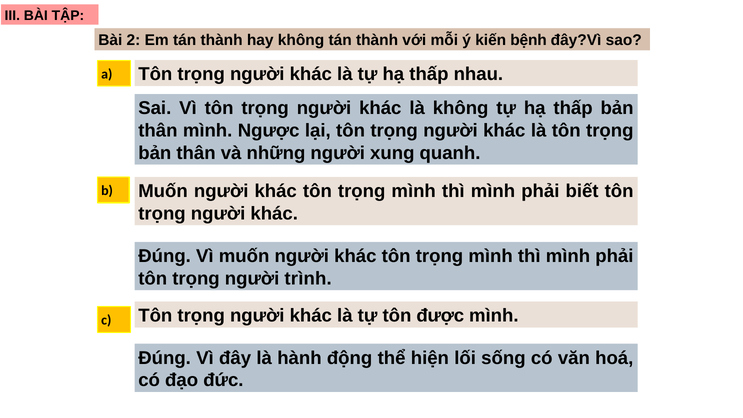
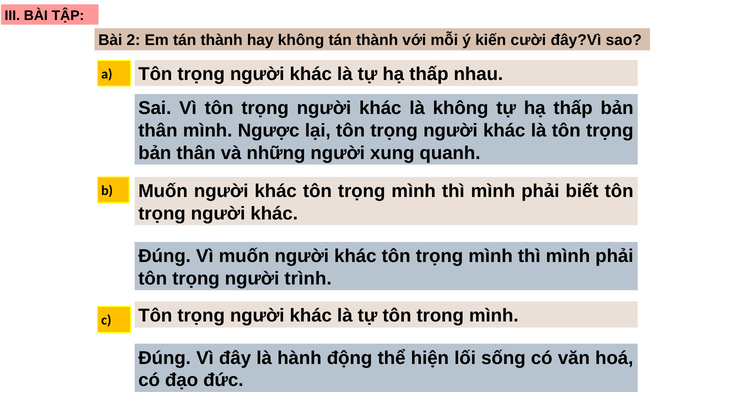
bệnh: bệnh -> cười
được: được -> trong
